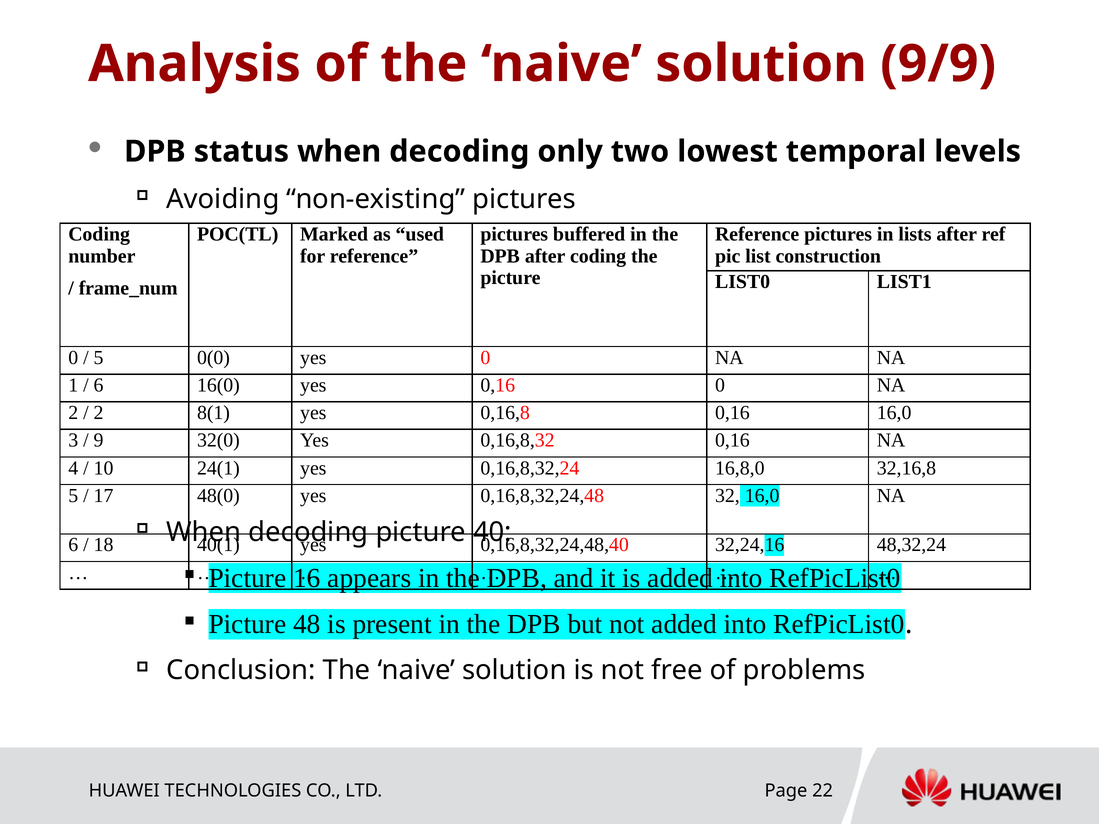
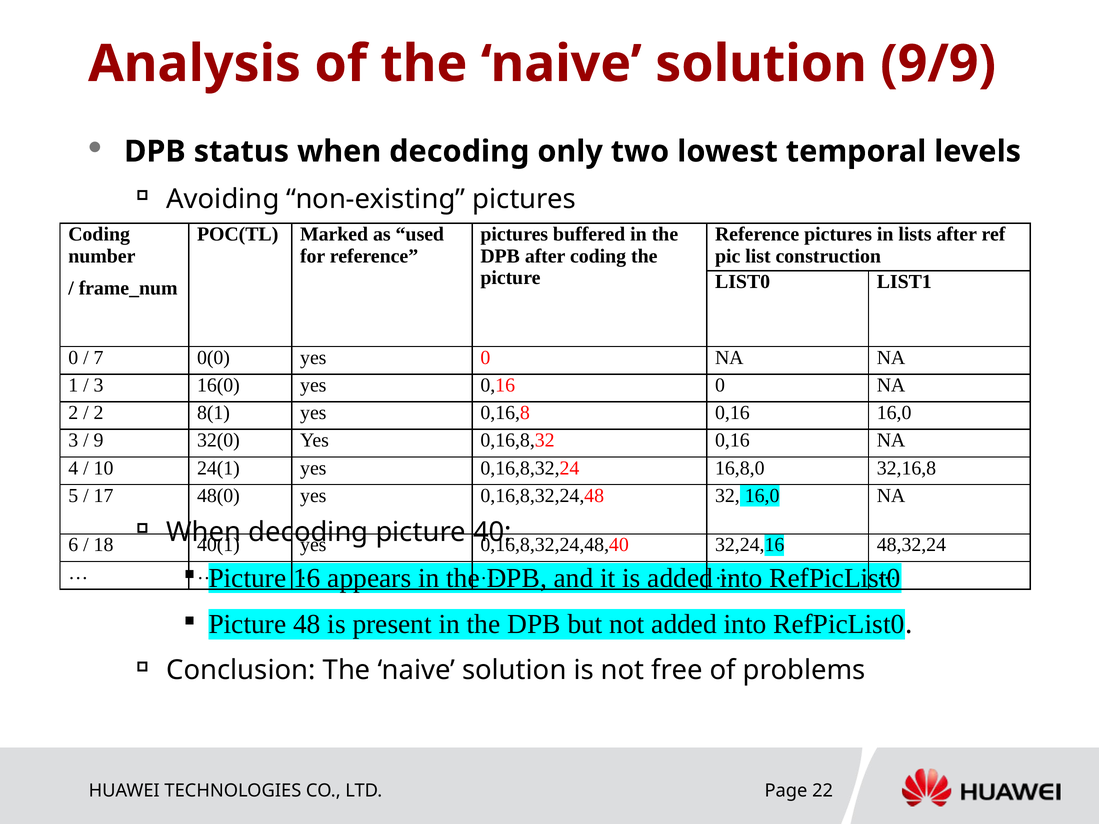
5 at (99, 358): 5 -> 7
6 at (99, 385): 6 -> 3
